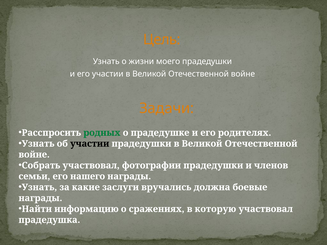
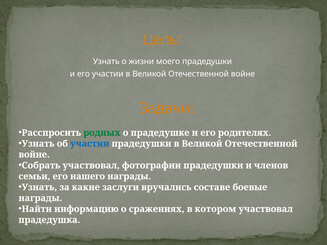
участии at (90, 144) colour: black -> blue
должна: должна -> составе
которую: которую -> котором
